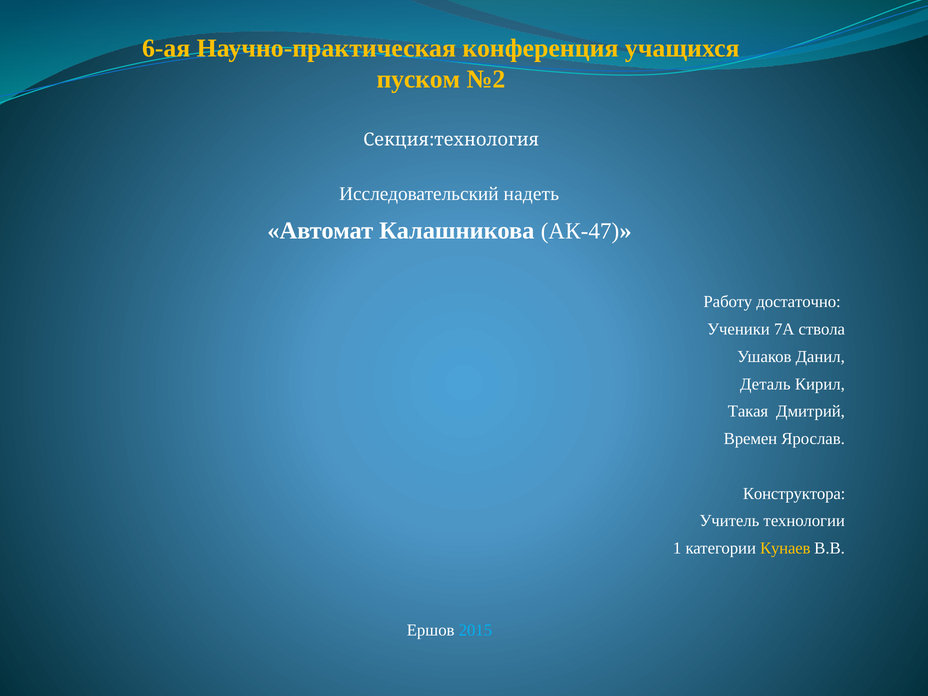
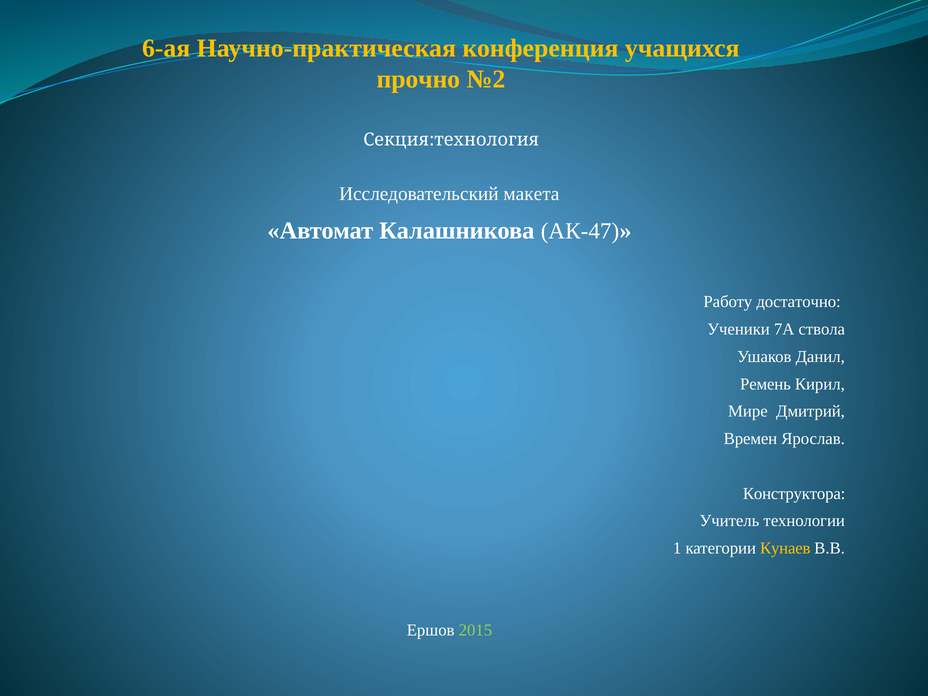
пуском: пуском -> прочно
надеть: надеть -> макета
Деталь: Деталь -> Ремень
Такая: Такая -> Мире
2015 colour: light blue -> light green
